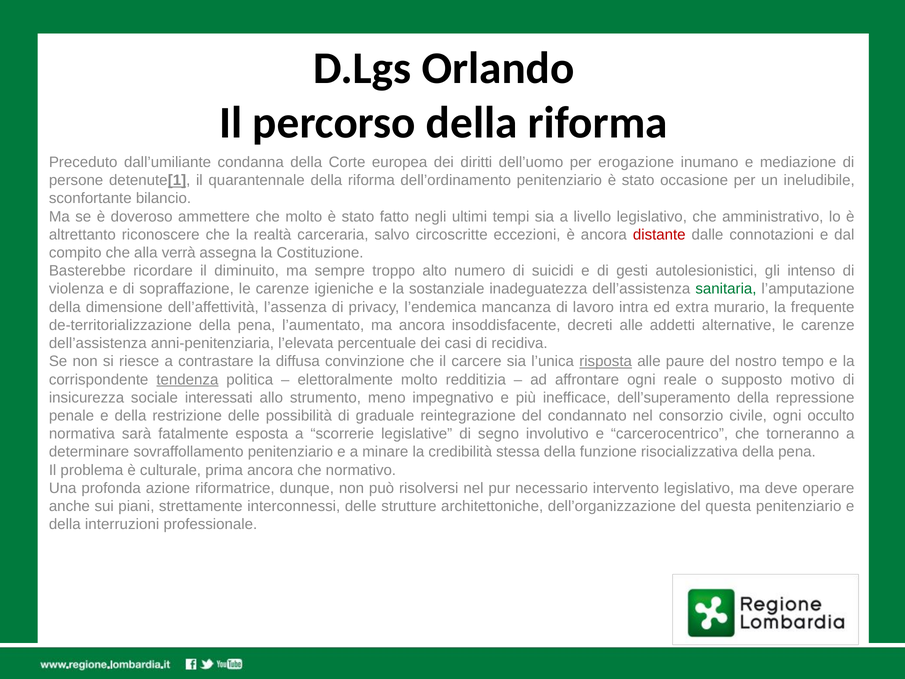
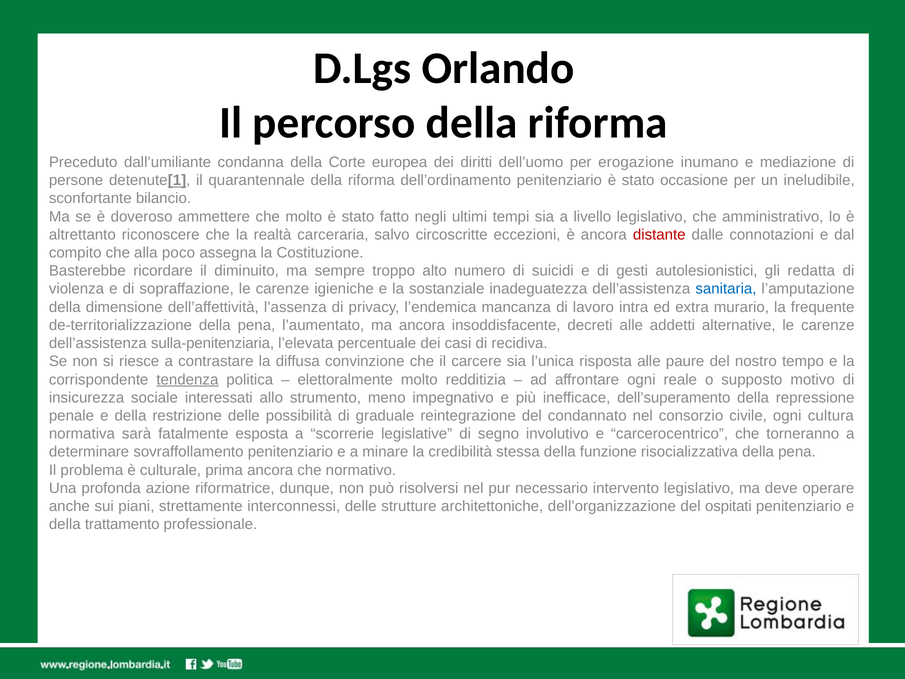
verrà: verrà -> poco
intenso: intenso -> redatta
sanitaria colour: green -> blue
anni-penitenziaria: anni-penitenziaria -> sulla-penitenziaria
risposta underline: present -> none
occulto: occulto -> cultura
questa: questa -> ospitati
interruzioni: interruzioni -> trattamento
